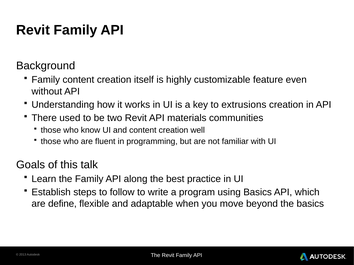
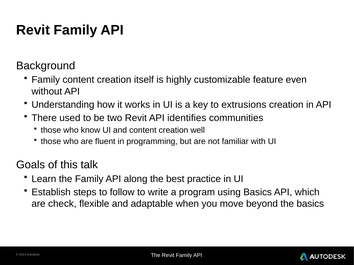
materials: materials -> identifies
define: define -> check
